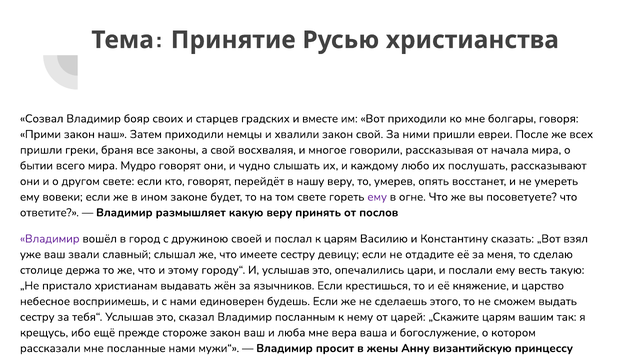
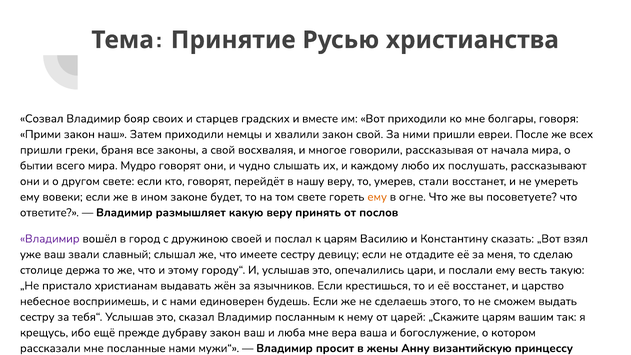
опять: опять -> стали
ему at (377, 197) colour: purple -> orange
её княжение: княжение -> восстанет
стороже: стороже -> дубраву
